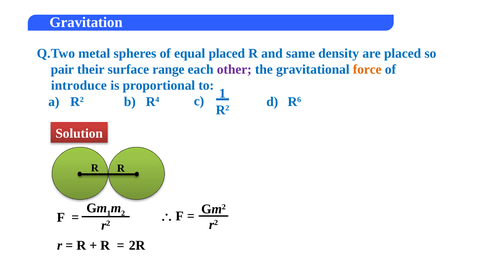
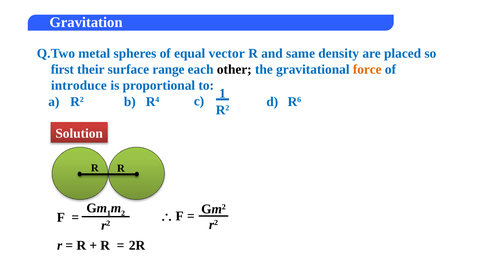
equal placed: placed -> vector
pair: pair -> first
other colour: purple -> black
